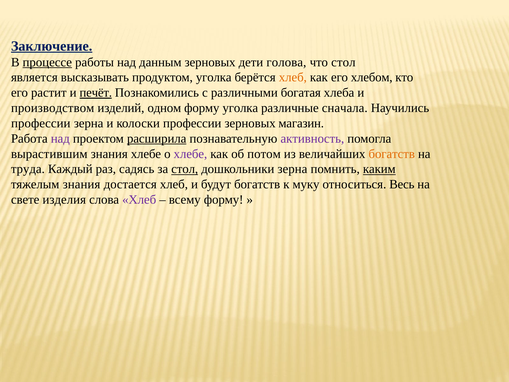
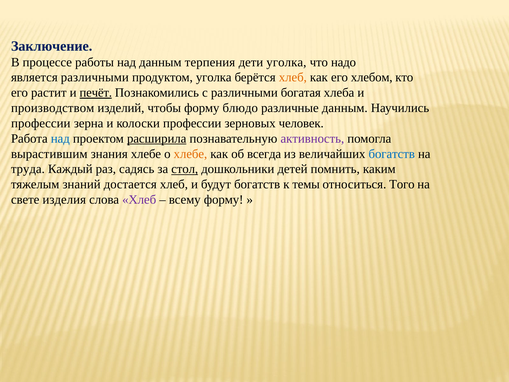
Заключение underline: present -> none
процессе underline: present -> none
данным зерновых: зерновых -> терпения
дети голова: голова -> уголка
что стол: стол -> надо
является высказывать: высказывать -> различными
одном: одном -> чтобы
форму уголка: уголка -> блюдо
различные сначала: сначала -> данным
магазин: магазин -> человек
над at (60, 138) colour: purple -> blue
хлебе at (190, 154) colour: purple -> orange
потом: потом -> всегда
богатств at (392, 154) colour: orange -> blue
дошкольники зерна: зерна -> детей
каким underline: present -> none
тяжелым знания: знания -> знаний
муку: муку -> темы
Весь: Весь -> Того
